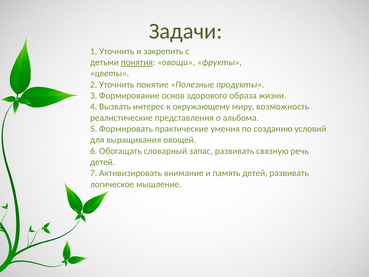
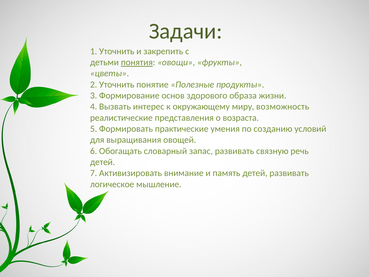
альбома: альбома -> возраста
